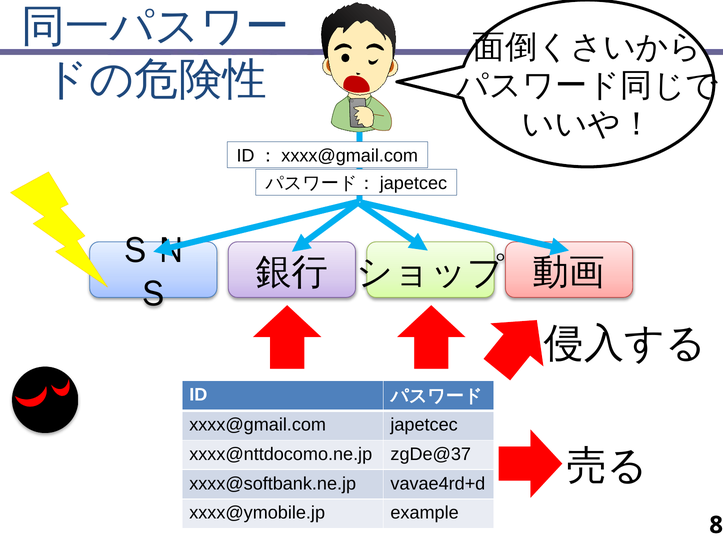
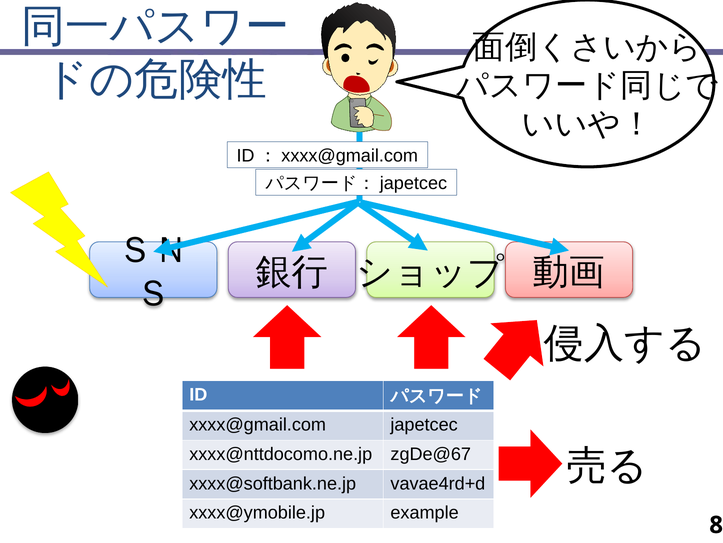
zgDe@37: zgDe@37 -> zgDe@67
